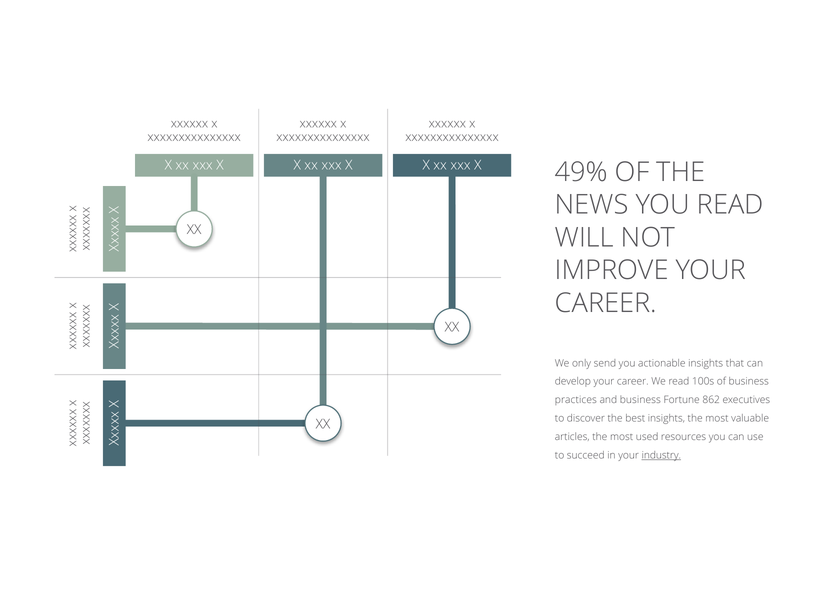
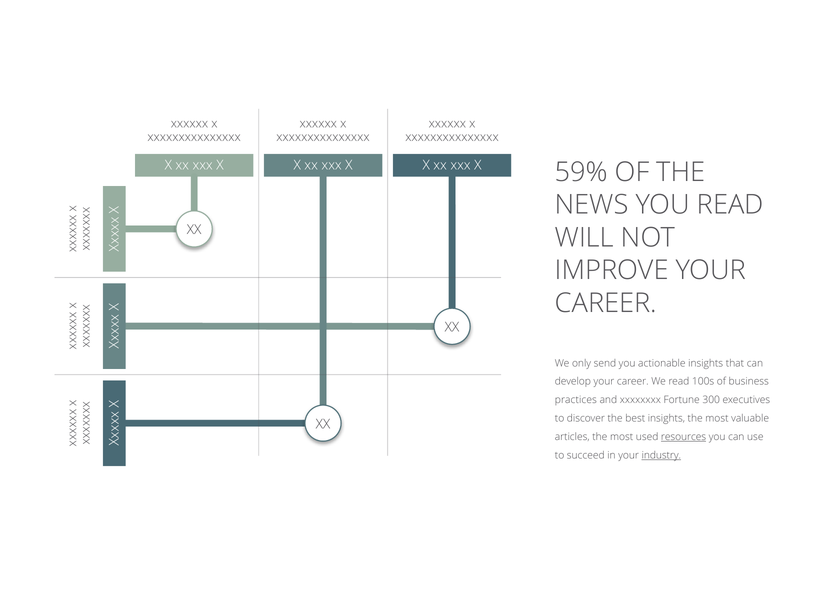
49%: 49% -> 59%
and business: business -> xxxxxxxx
862: 862 -> 300
resources underline: none -> present
